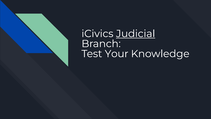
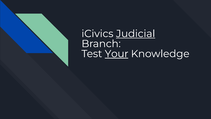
Your underline: none -> present
